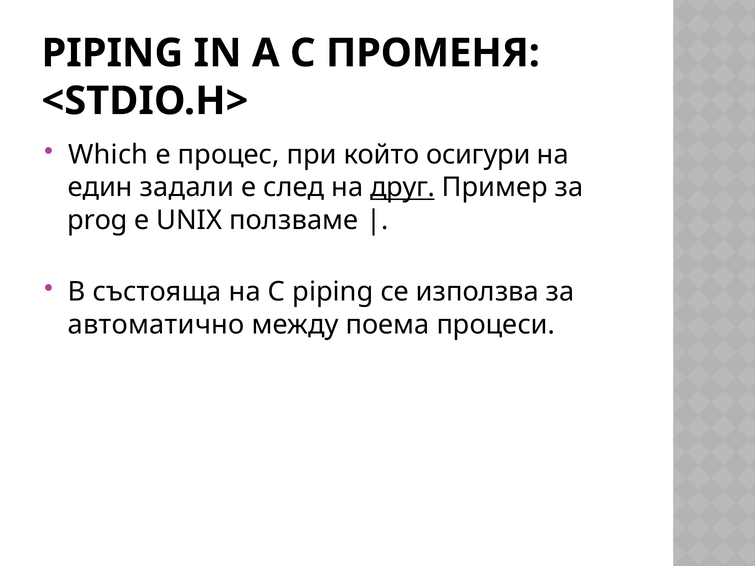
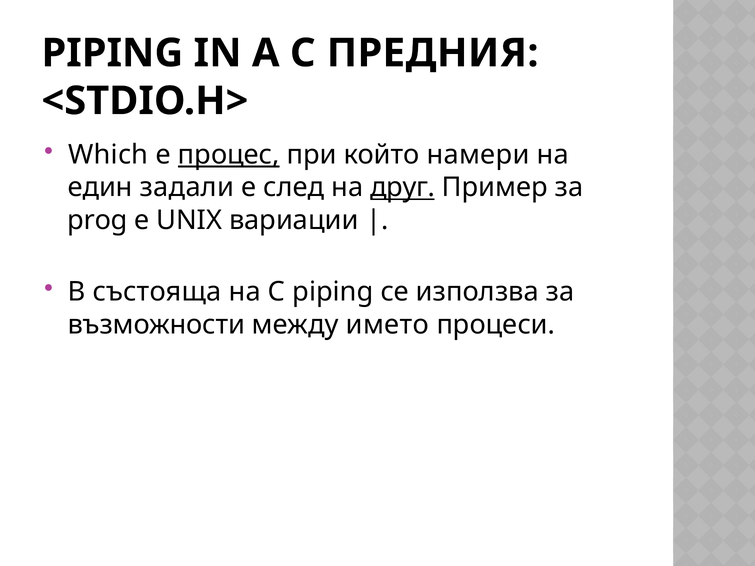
ПРОМЕНЯ: ПРОМЕНЯ -> ПРЕДНИЯ
процес underline: none -> present
осигури: осигури -> намери
ползваме: ползваме -> вариации
автоматично: автоматично -> възможности
поема: поема -> името
